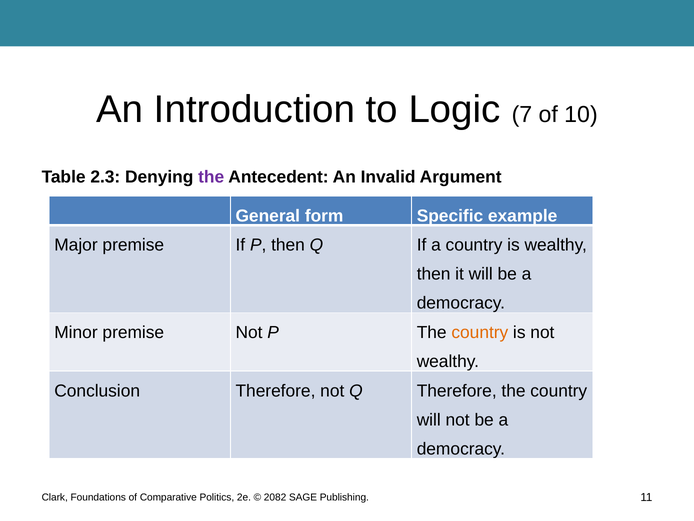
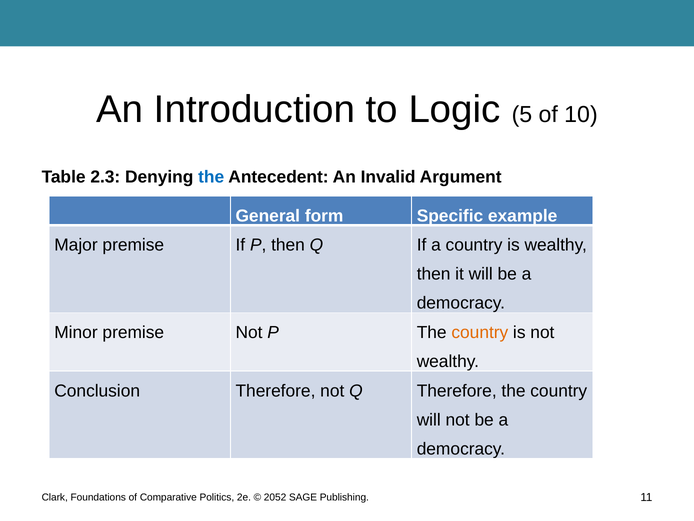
7: 7 -> 5
the at (211, 177) colour: purple -> blue
2082: 2082 -> 2052
